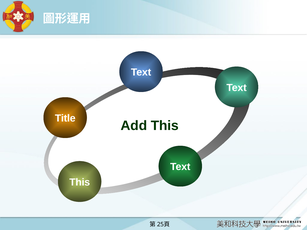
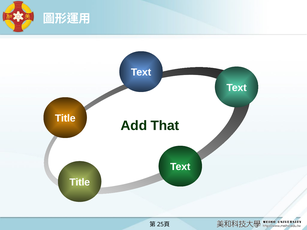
Add This: This -> That
This at (80, 182): This -> Title
